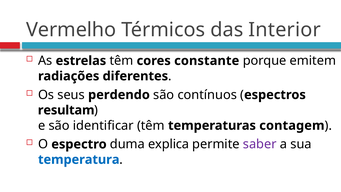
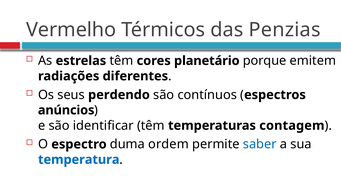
Interior: Interior -> Penzias
constante: constante -> planetário
resultam: resultam -> anúncios
explica: explica -> ordem
saber colour: purple -> blue
